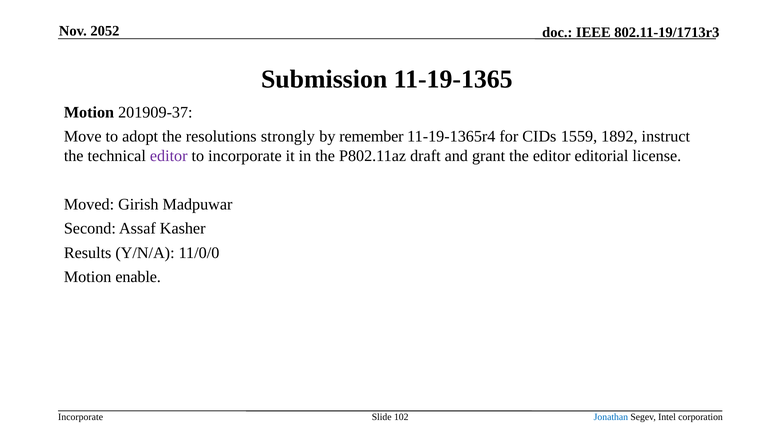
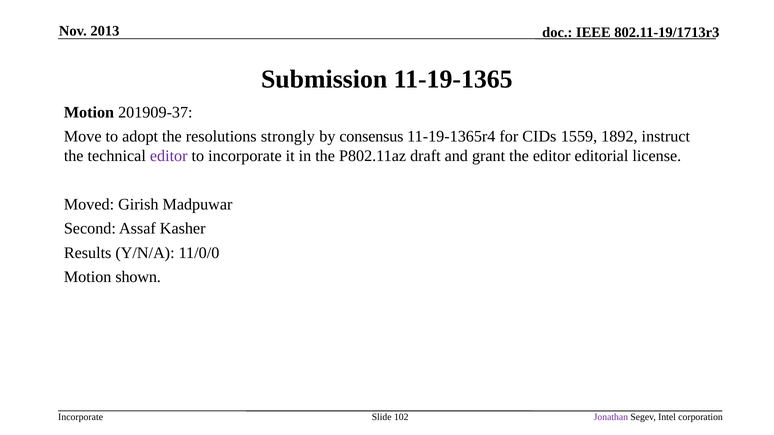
2052: 2052 -> 2013
remember: remember -> consensus
enable: enable -> shown
Jonathan colour: blue -> purple
